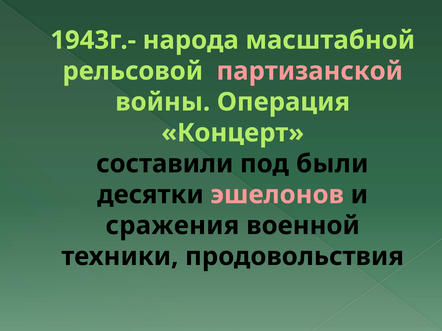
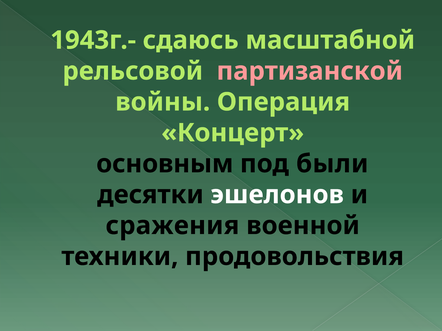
народа: народа -> сдаюсь
составили: составили -> основным
эшелонов colour: pink -> white
